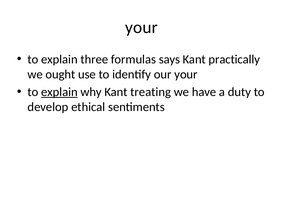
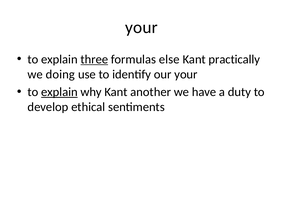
three underline: none -> present
says: says -> else
ought: ought -> doing
treating: treating -> another
